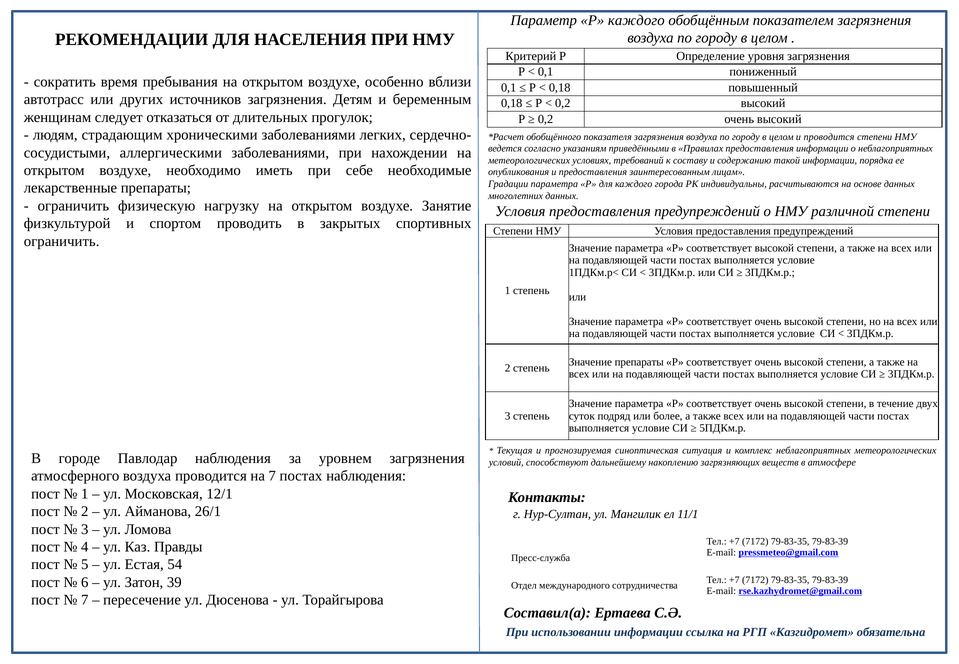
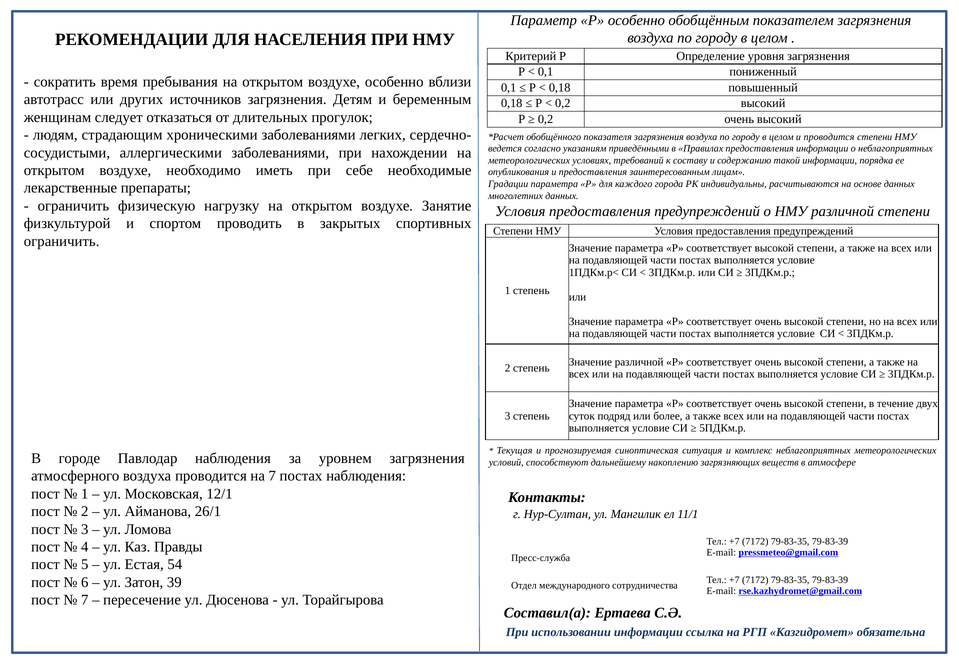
Р каждого: каждого -> особенно
Значение препараты: препараты -> различной
